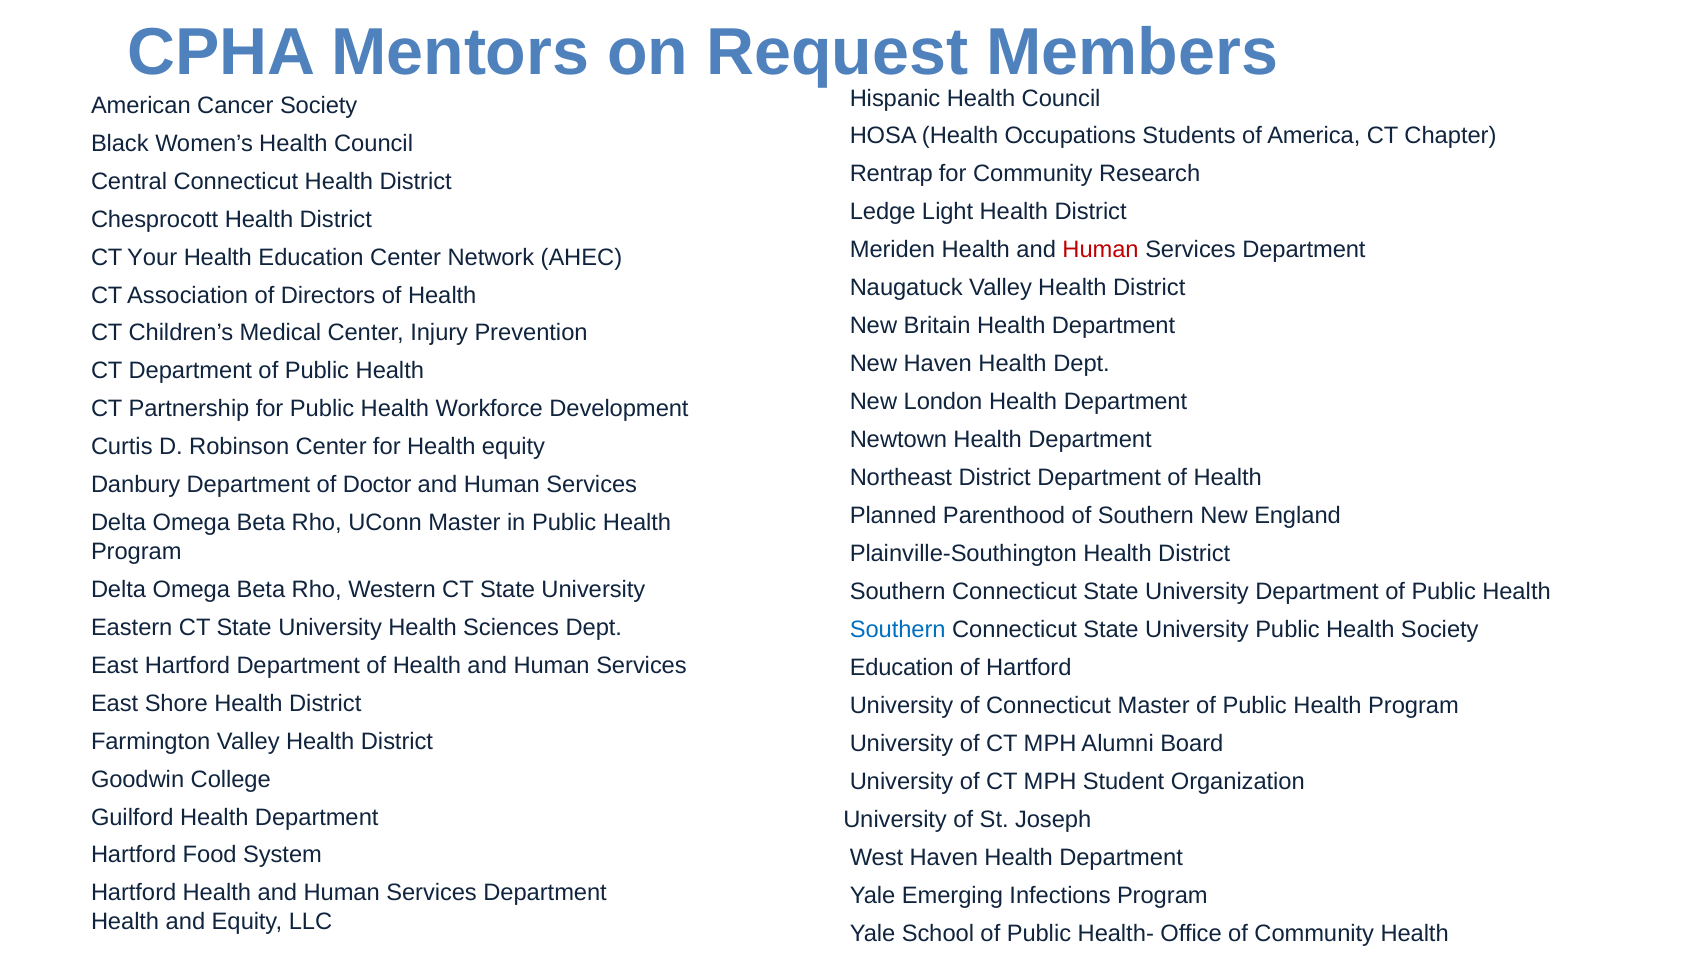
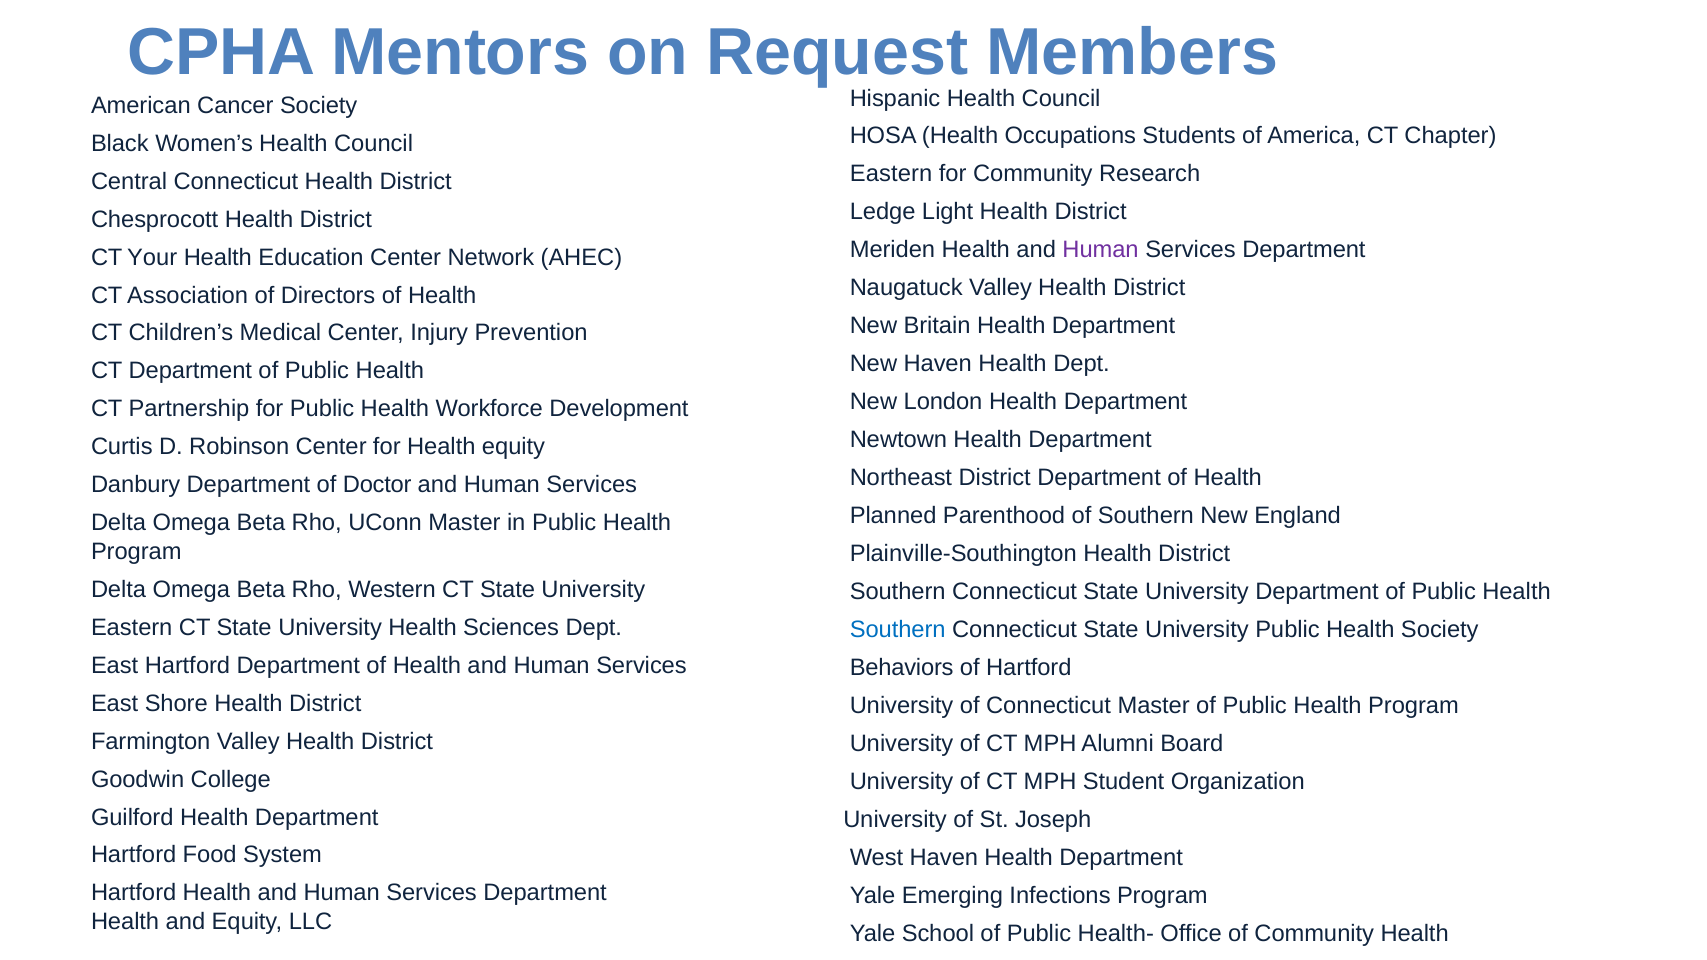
Rentrap at (891, 174): Rentrap -> Eastern
Human at (1101, 250) colour: red -> purple
Education at (902, 668): Education -> Behaviors
